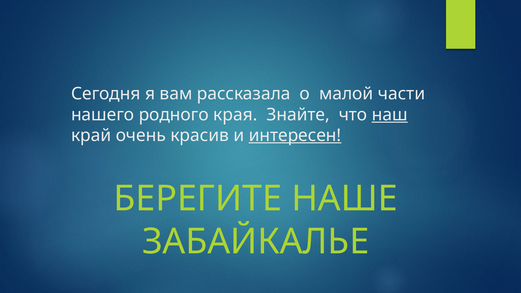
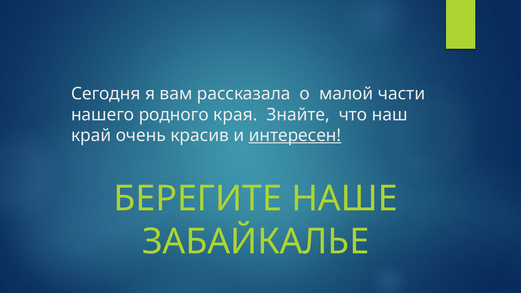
наш underline: present -> none
